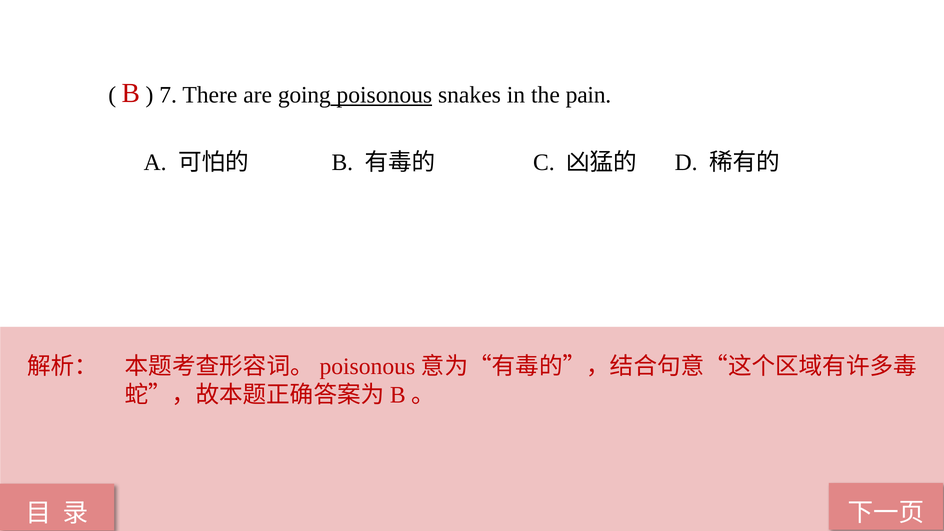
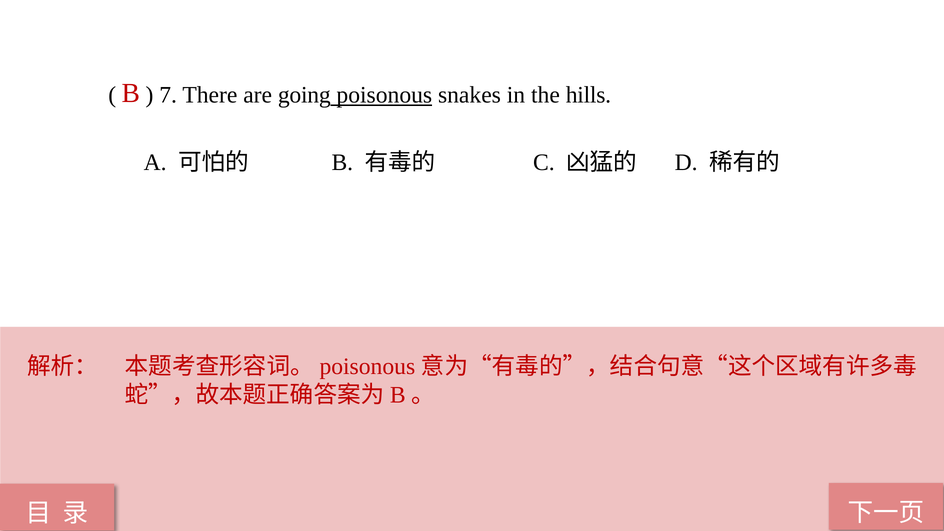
pain: pain -> hills
